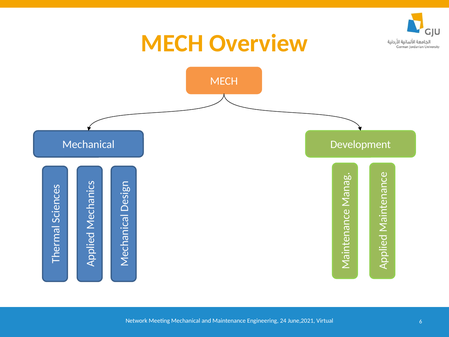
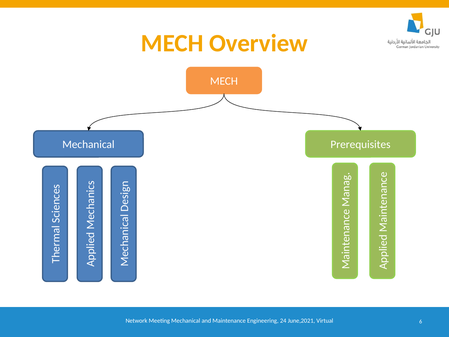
Development: Development -> Prerequisites
